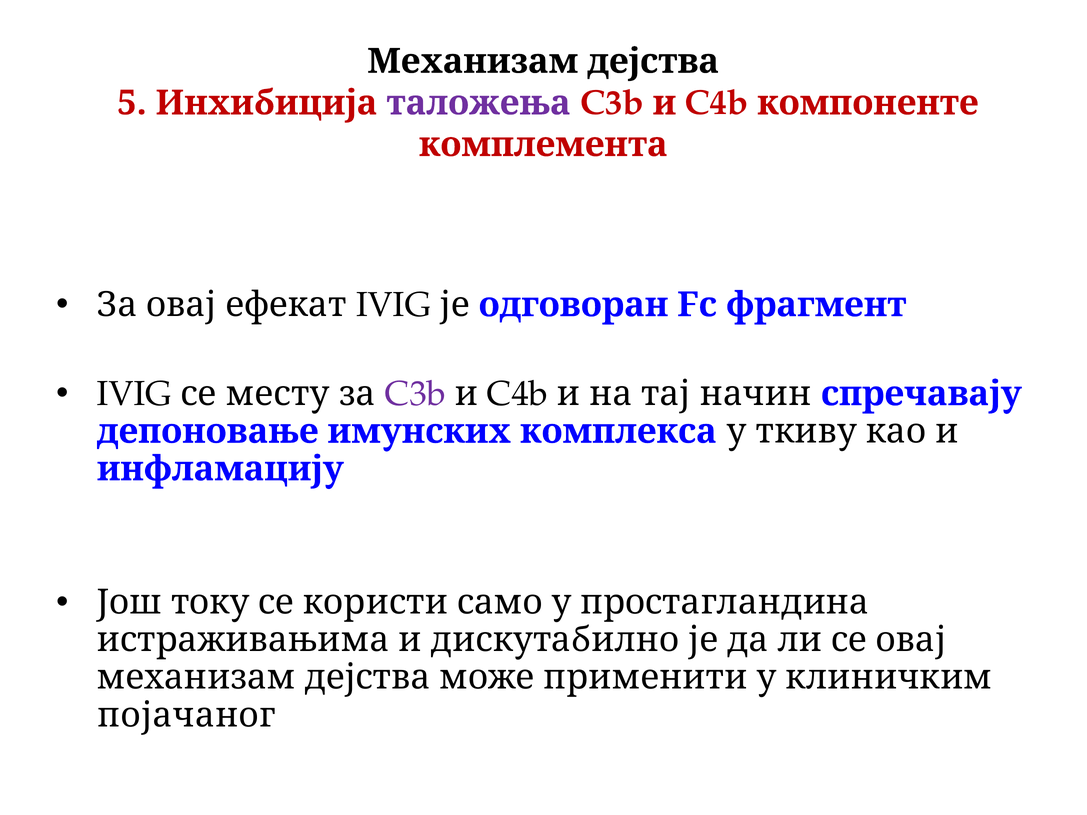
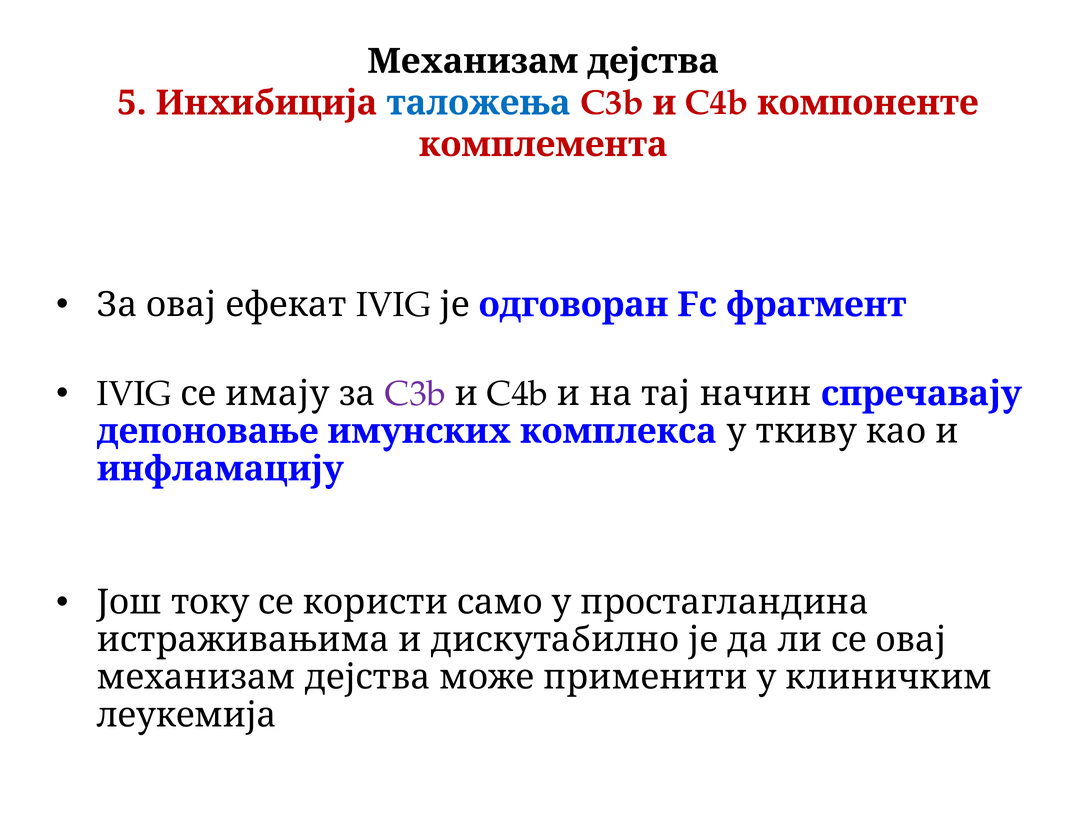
таложења colour: purple -> blue
месту: месту -> имају
појачаног: појачаног -> леукемија
